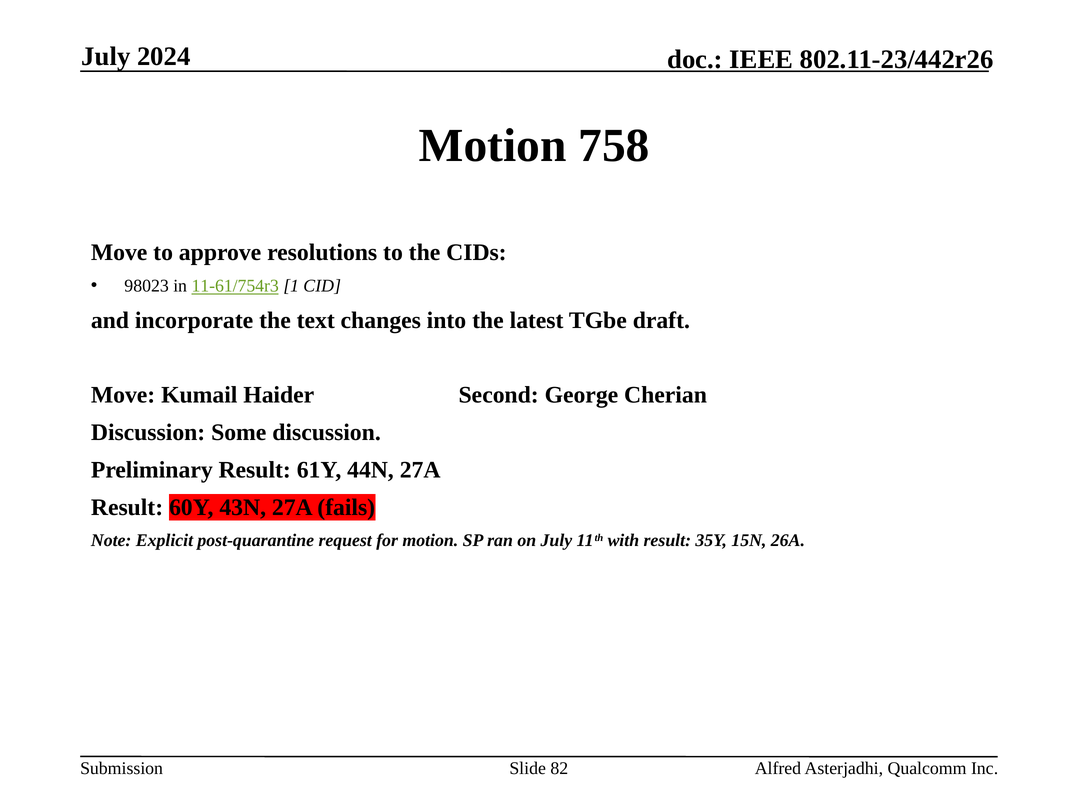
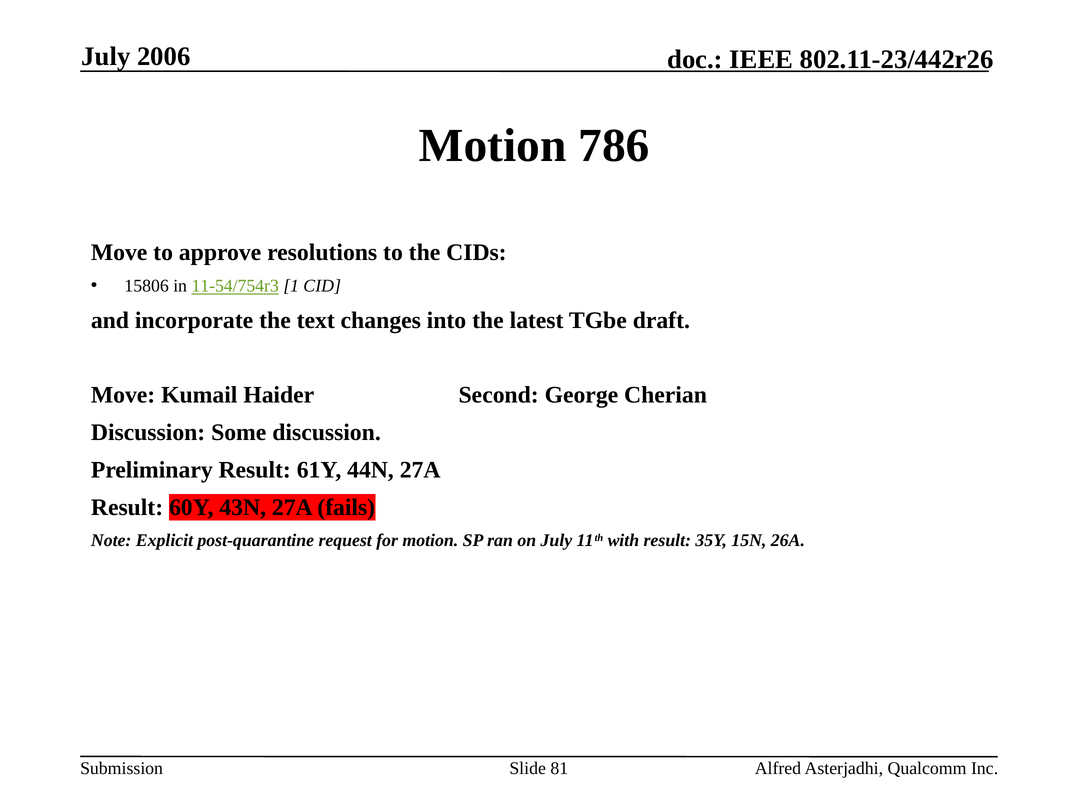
2024: 2024 -> 2006
758: 758 -> 786
98023: 98023 -> 15806
11-61/754r3: 11-61/754r3 -> 11-54/754r3
82: 82 -> 81
